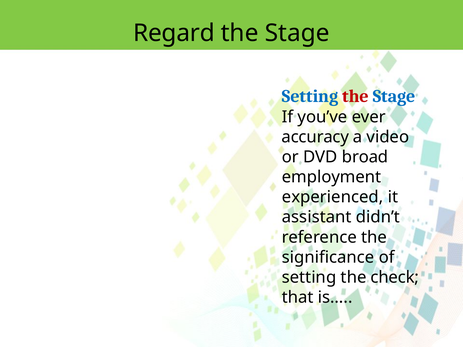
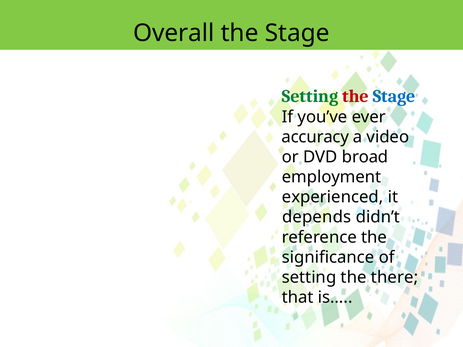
Regard: Regard -> Overall
Setting at (310, 96) colour: blue -> green
assistant: assistant -> depends
check: check -> there
